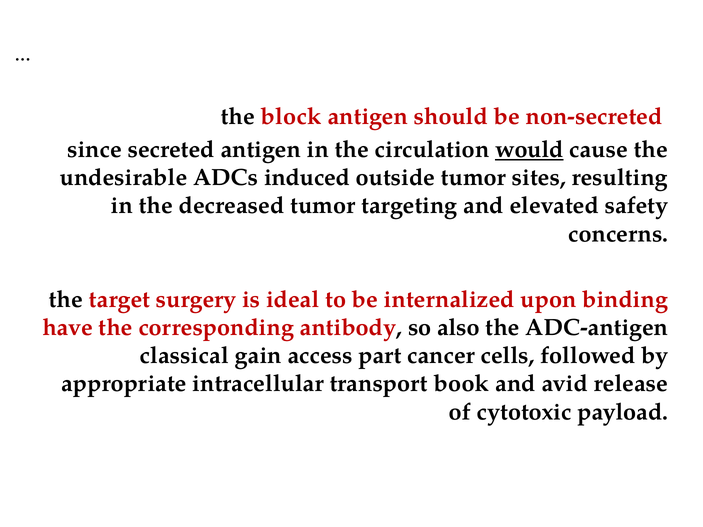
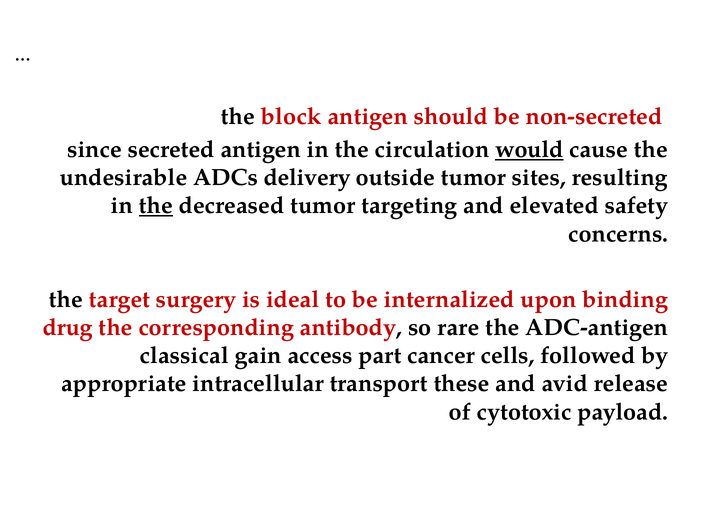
induced: induced -> delivery
the at (156, 206) underline: none -> present
have: have -> drug
also: also -> rare
book: book -> these
